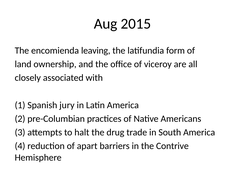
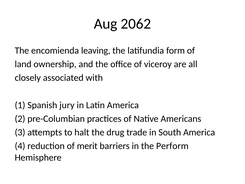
2015: 2015 -> 2062
apart: apart -> merit
Contrive: Contrive -> Perform
